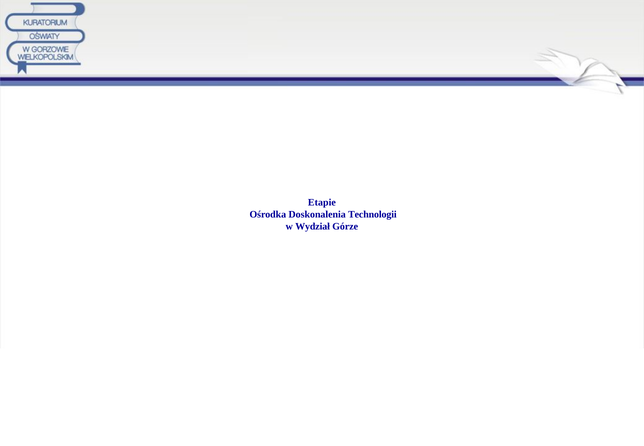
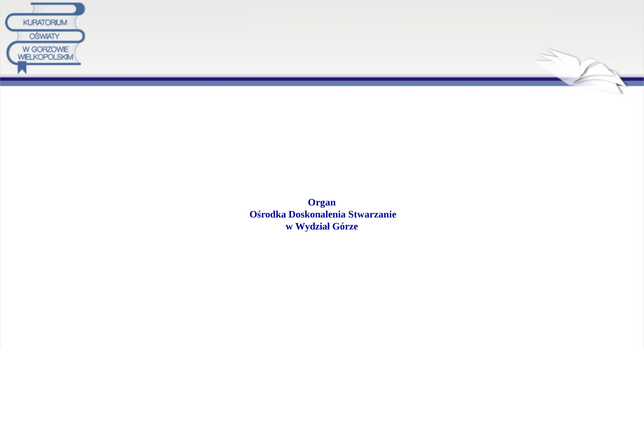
Etapie: Etapie -> Organ
Technologii: Technologii -> Stwarzanie
